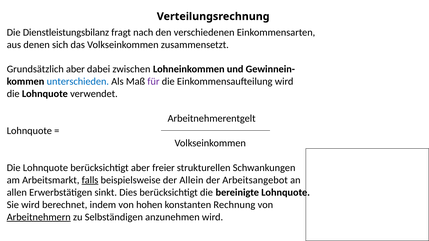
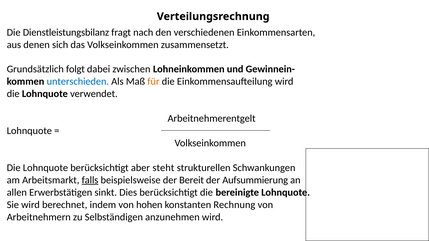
Grundsätzlich aber: aber -> folgt
für colour: purple -> orange
freier: freier -> steht
Allein: Allein -> Bereit
Arbeitsangebot: Arbeitsangebot -> Aufsummierung
Arbeitnehmern underline: present -> none
